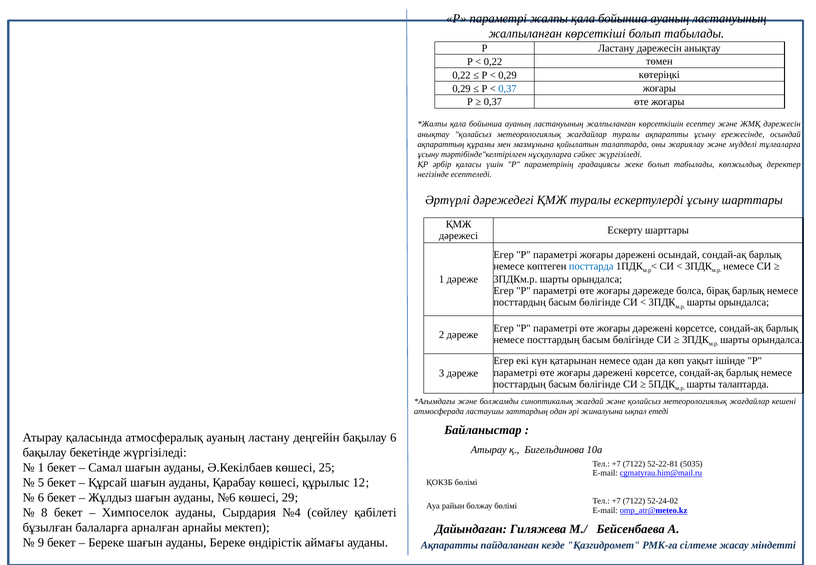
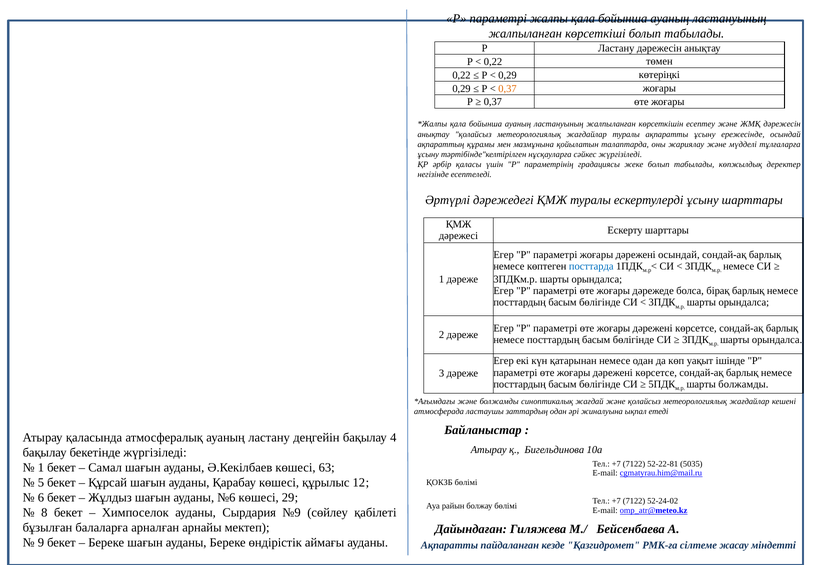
0,37 at (507, 89) colour: blue -> orange
шарты талаптарда: талаптарда -> болжамды
бақылау 6: 6 -> 4
25: 25 -> 63
№4: №4 -> №9
